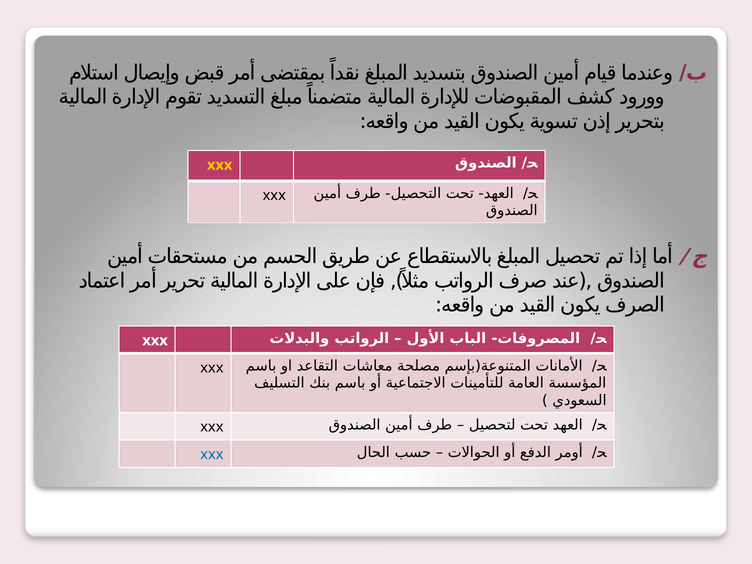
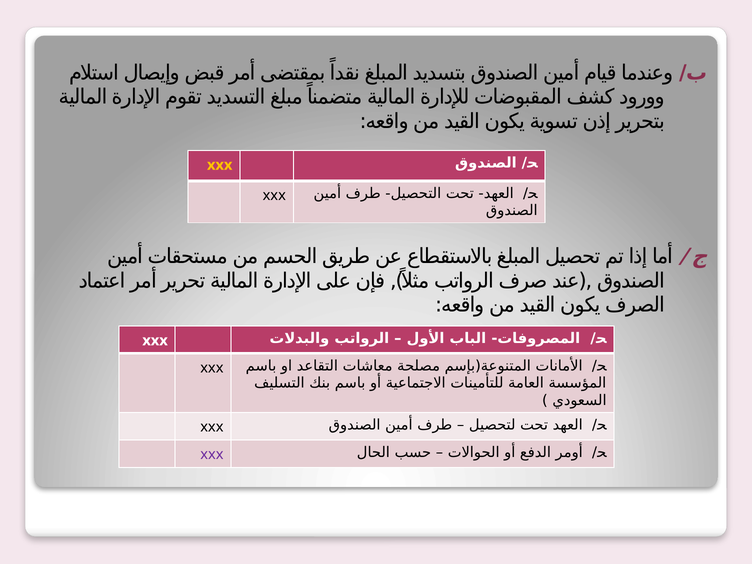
xxx at (212, 454) colour: blue -> purple
